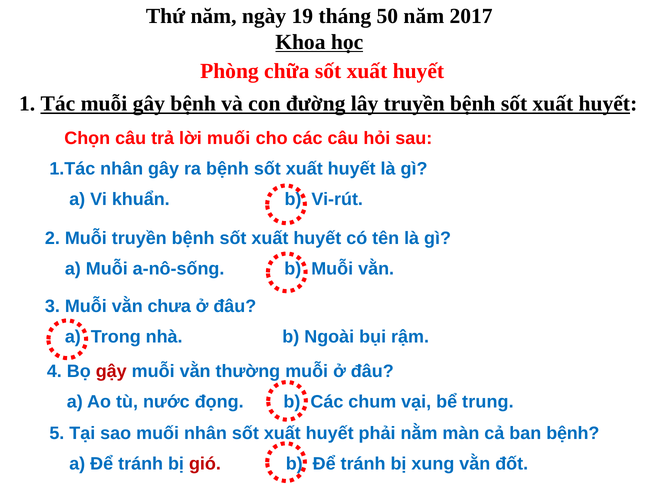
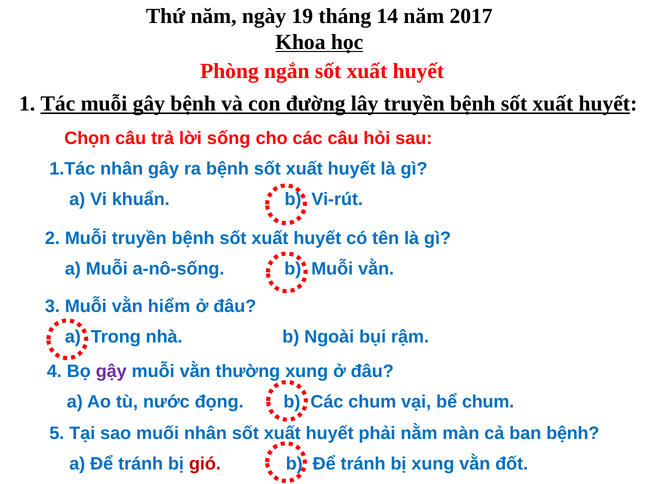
50: 50 -> 14
chữa: chữa -> ngắn
lời muối: muối -> sống
chưa: chưa -> hiểm
gậy colour: red -> purple
thường muỗi: muỗi -> xung
bể trung: trung -> chum
